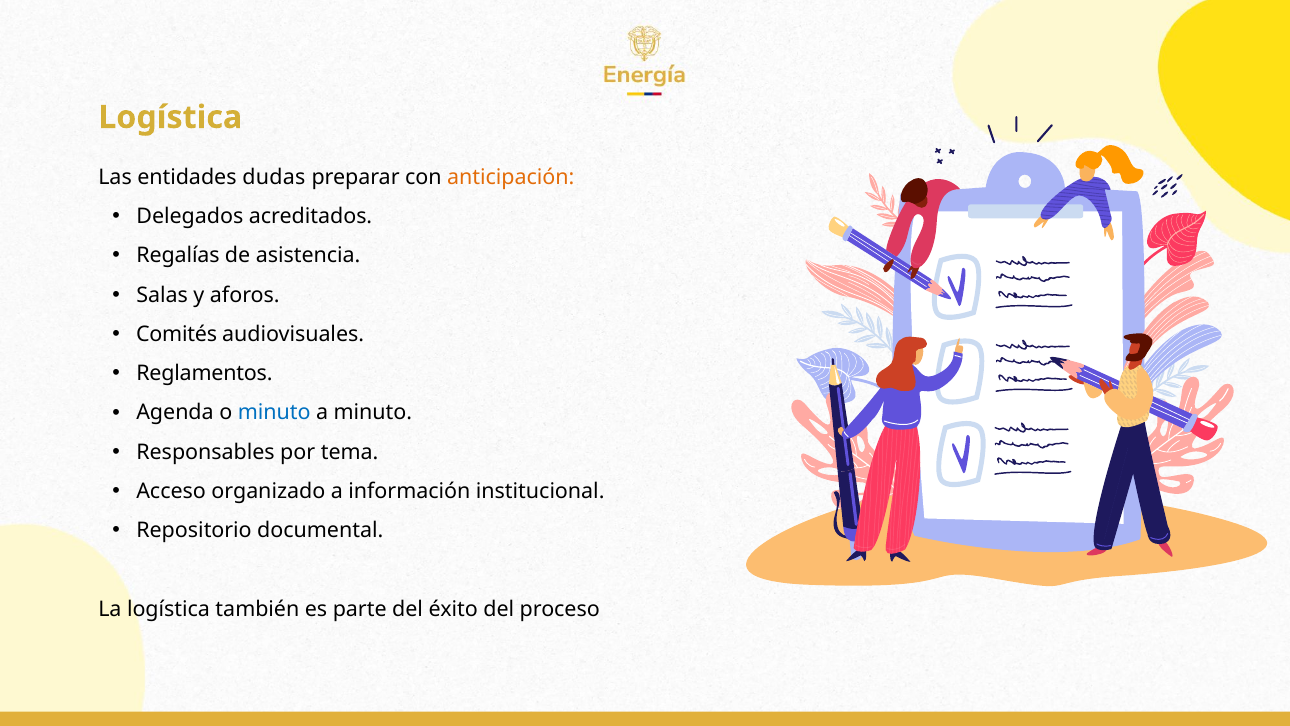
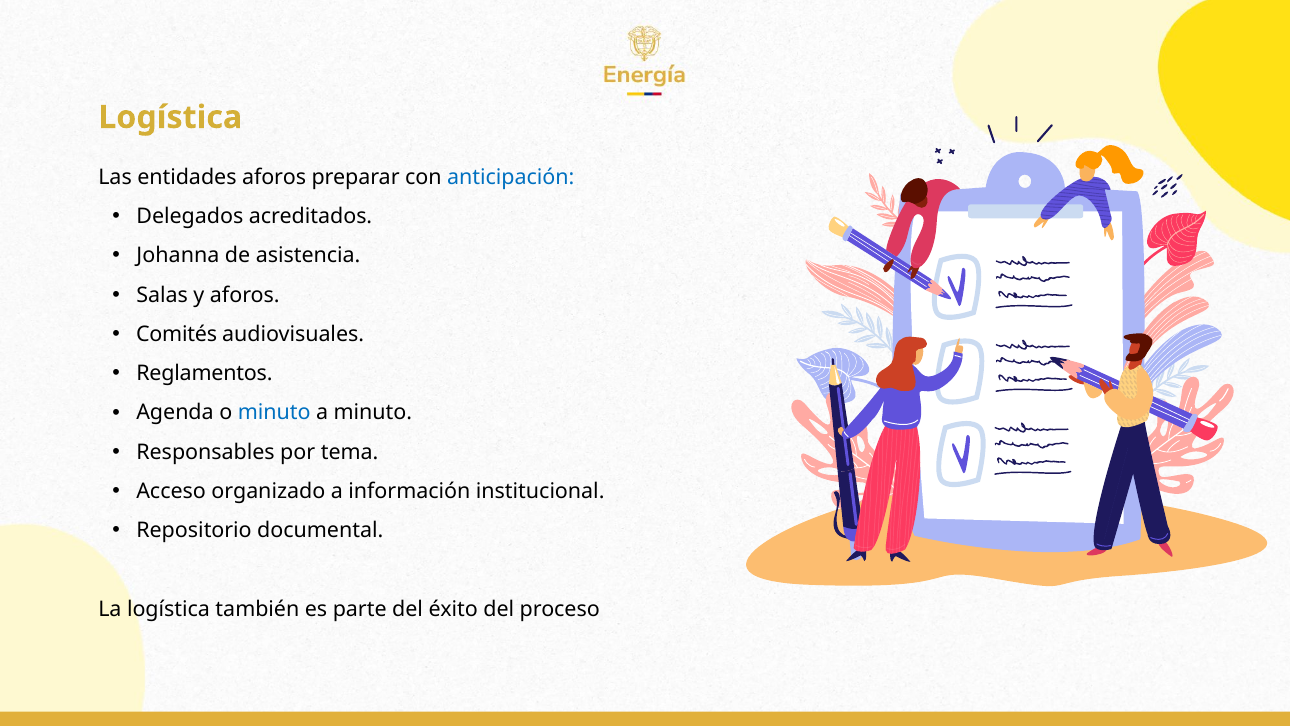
entidades dudas: dudas -> aforos
anticipación colour: orange -> blue
Regalías: Regalías -> Johanna
